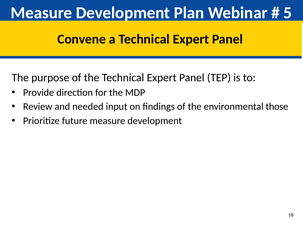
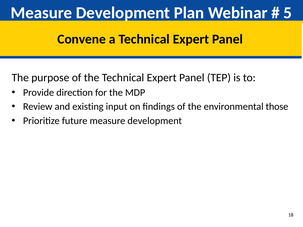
needed: needed -> existing
